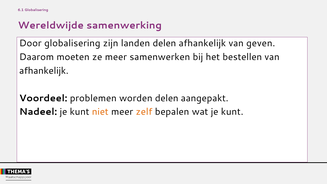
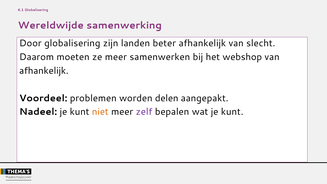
landen delen: delen -> beter
geven: geven -> slecht
bestellen: bestellen -> webshop
zelf colour: orange -> purple
